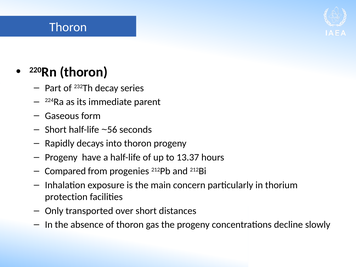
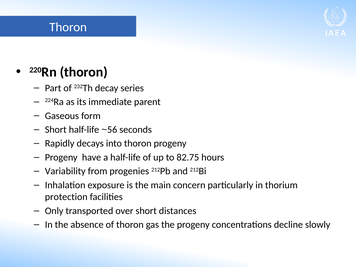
13.37: 13.37 -> 82.75
Compared: Compared -> Variability
